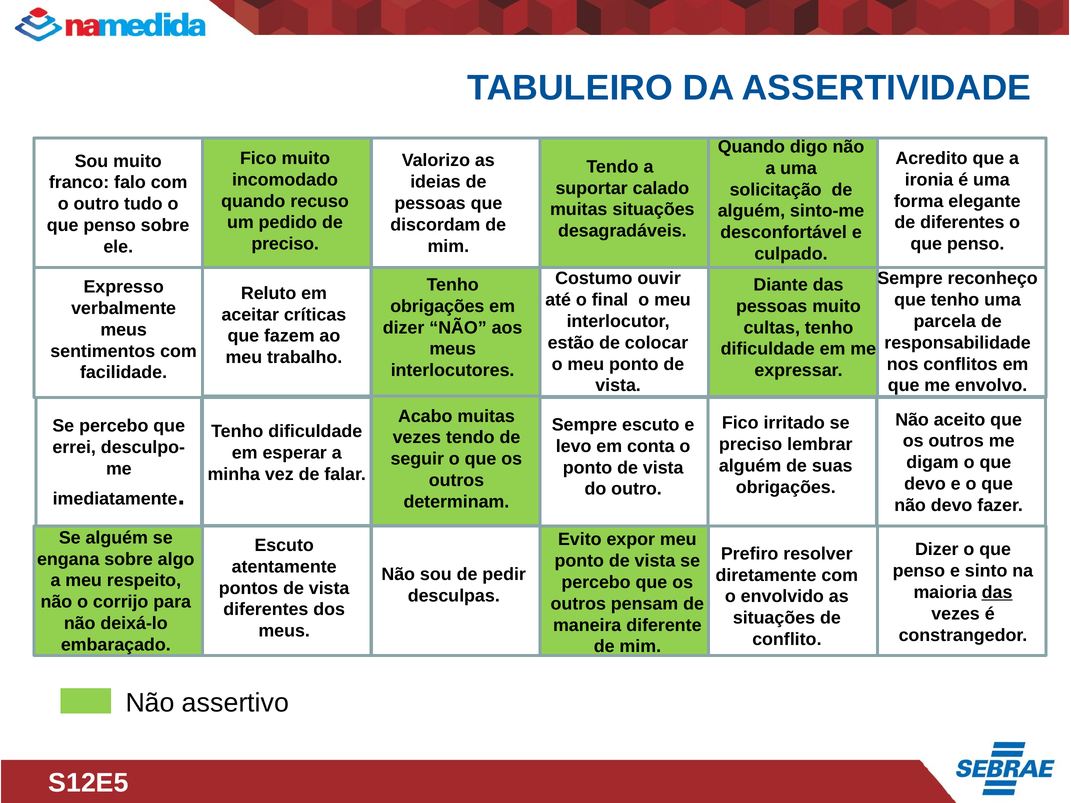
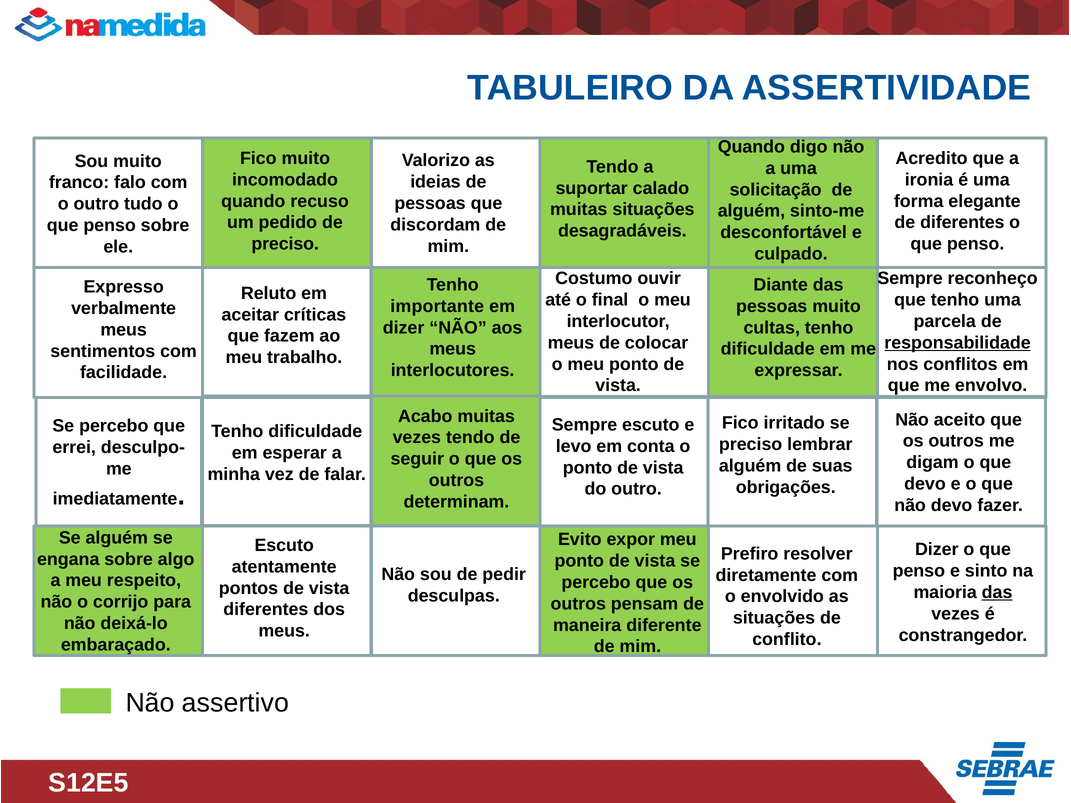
obrigações at (437, 306): obrigações -> importante
estão at (571, 343): estão -> meus
responsabilidade underline: none -> present
